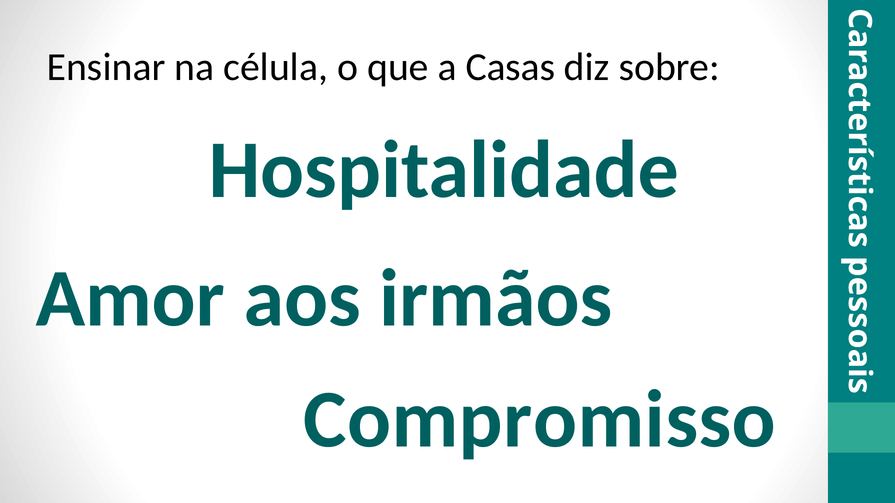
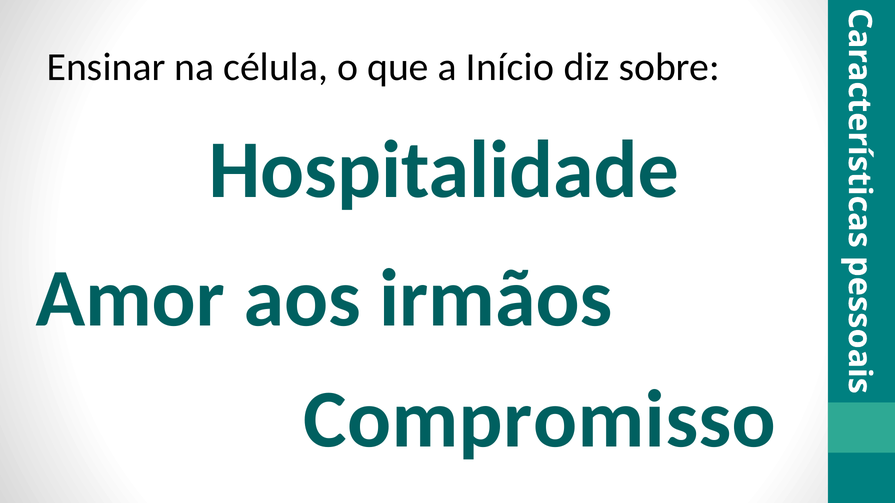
Casas: Casas -> Início
